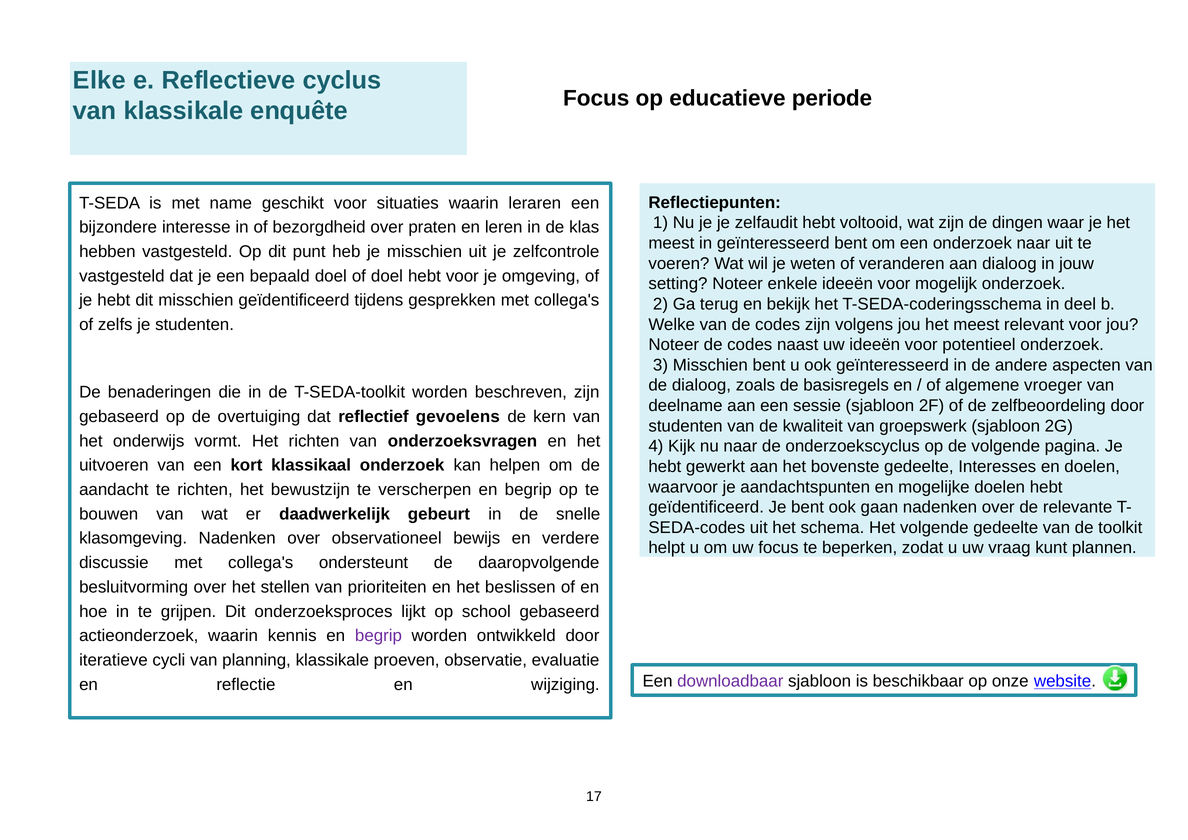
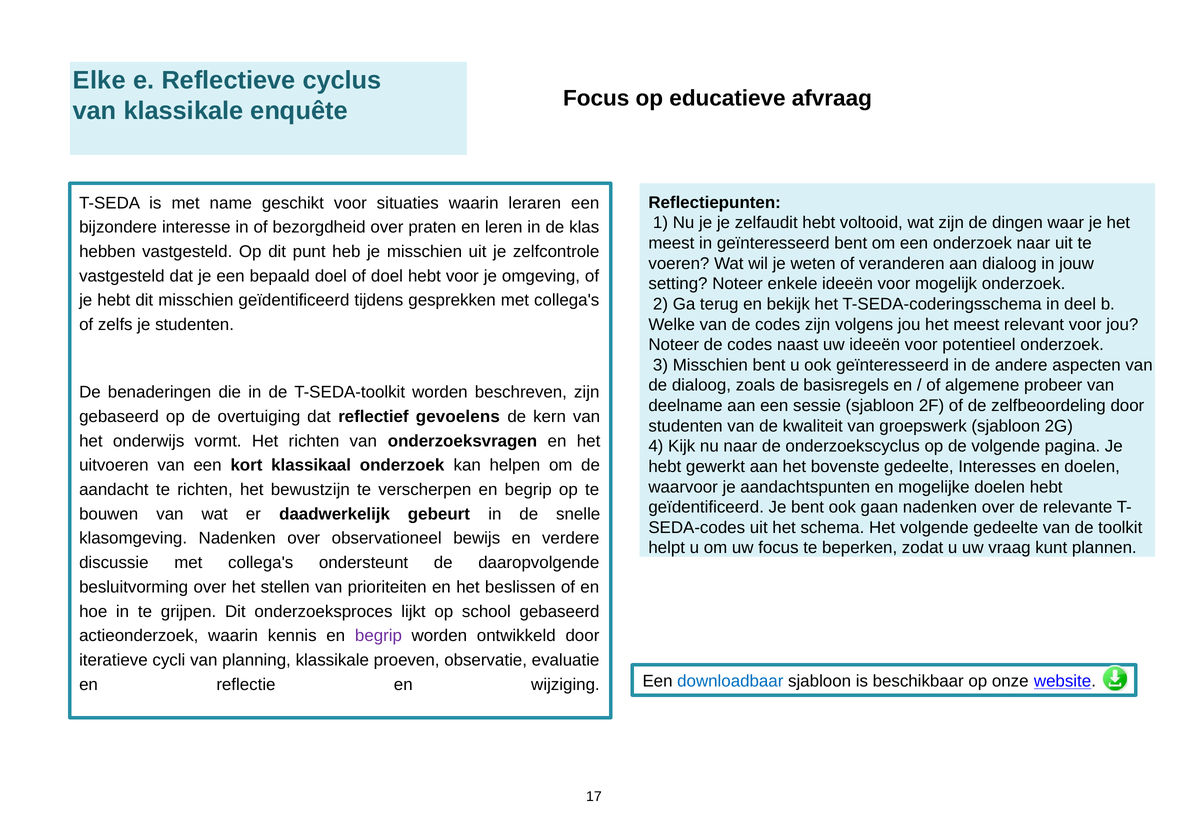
periode: periode -> afvraag
vroeger: vroeger -> probeer
downloadbaar colour: purple -> blue
